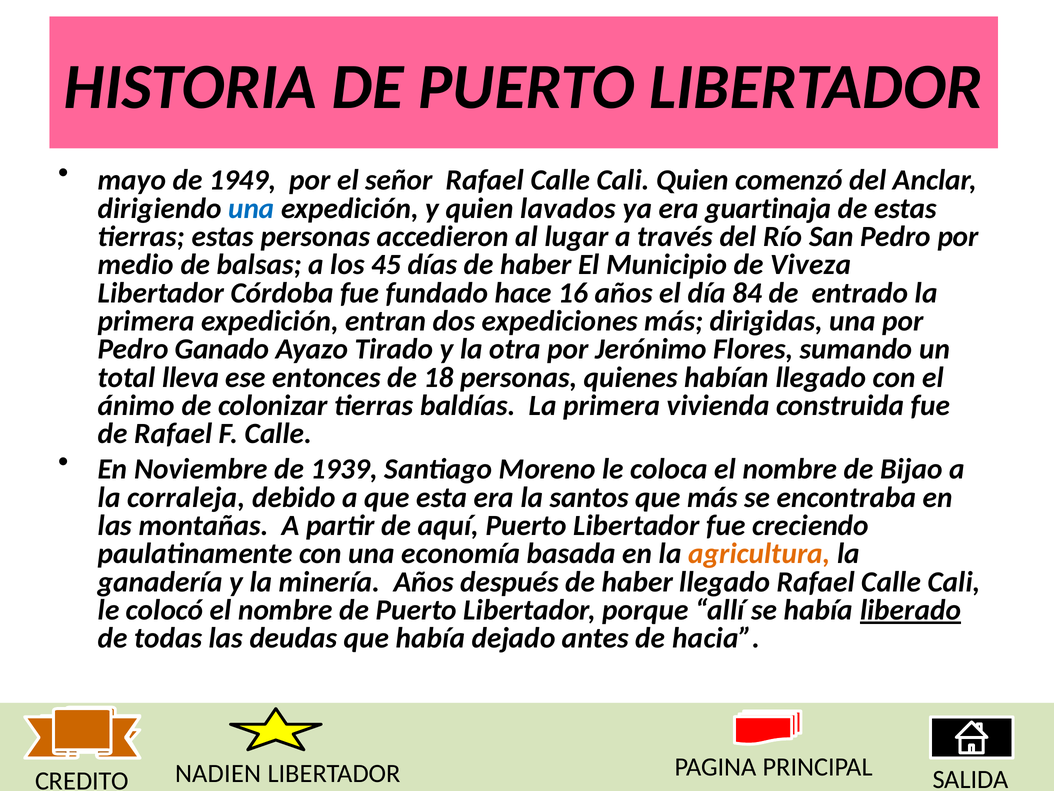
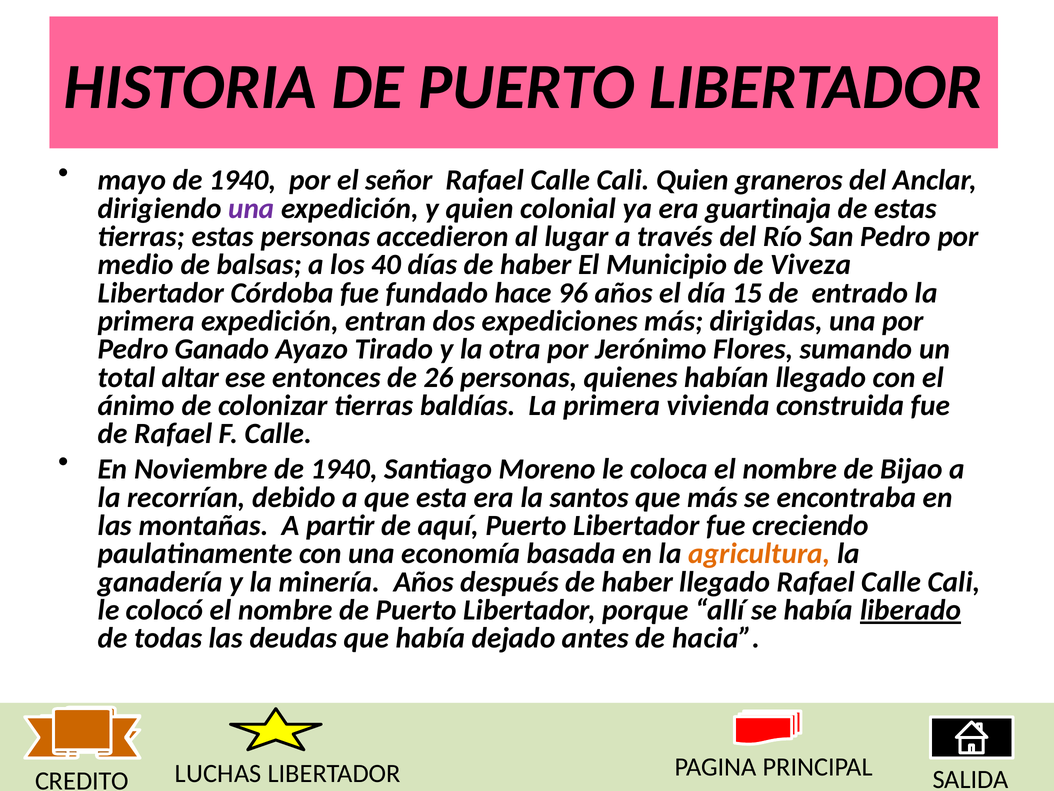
mayo de 1949: 1949 -> 1940
comenzó: comenzó -> graneros
una at (251, 208) colour: blue -> purple
lavados: lavados -> colonial
45: 45 -> 40
16: 16 -> 96
84: 84 -> 15
lleva: lleva -> altar
18: 18 -> 26
Noviembre de 1939: 1939 -> 1940
corraleja: corraleja -> recorrían
NADIEN: NADIEN -> LUCHAS
